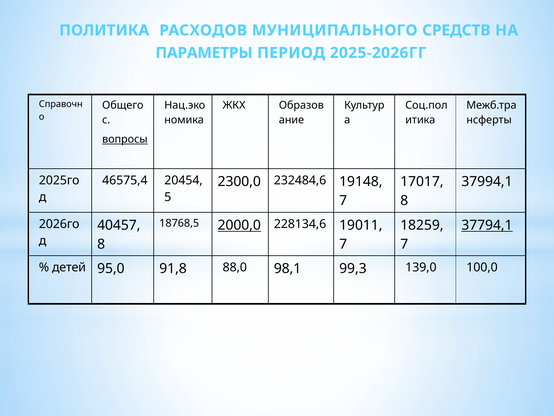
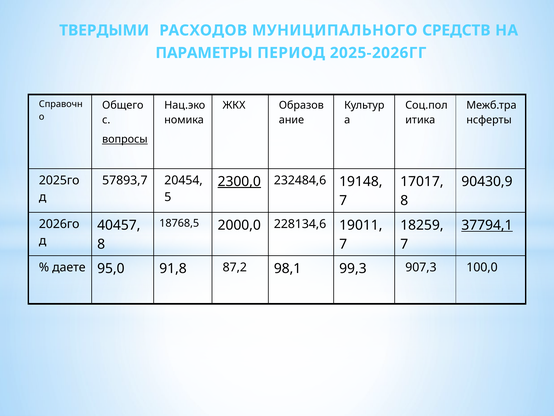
ПОЛИТИКА: ПОЛИТИКА -> ТВЕРДЫМИ
46575,4: 46575,4 -> 57893,7
2300,0 underline: none -> present
37994,1: 37994,1 -> 90430,9
2000,0 underline: present -> none
детей: детей -> даете
88,0: 88,0 -> 87,2
139,0: 139,0 -> 907,3
